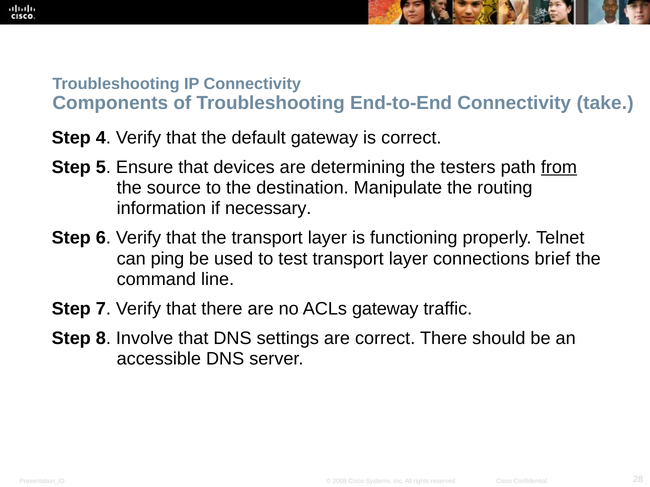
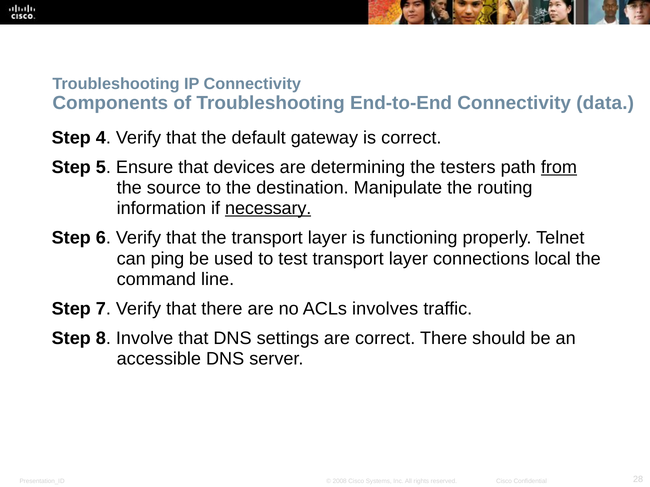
take: take -> data
necessary underline: none -> present
brief: brief -> local
ACLs gateway: gateway -> involves
